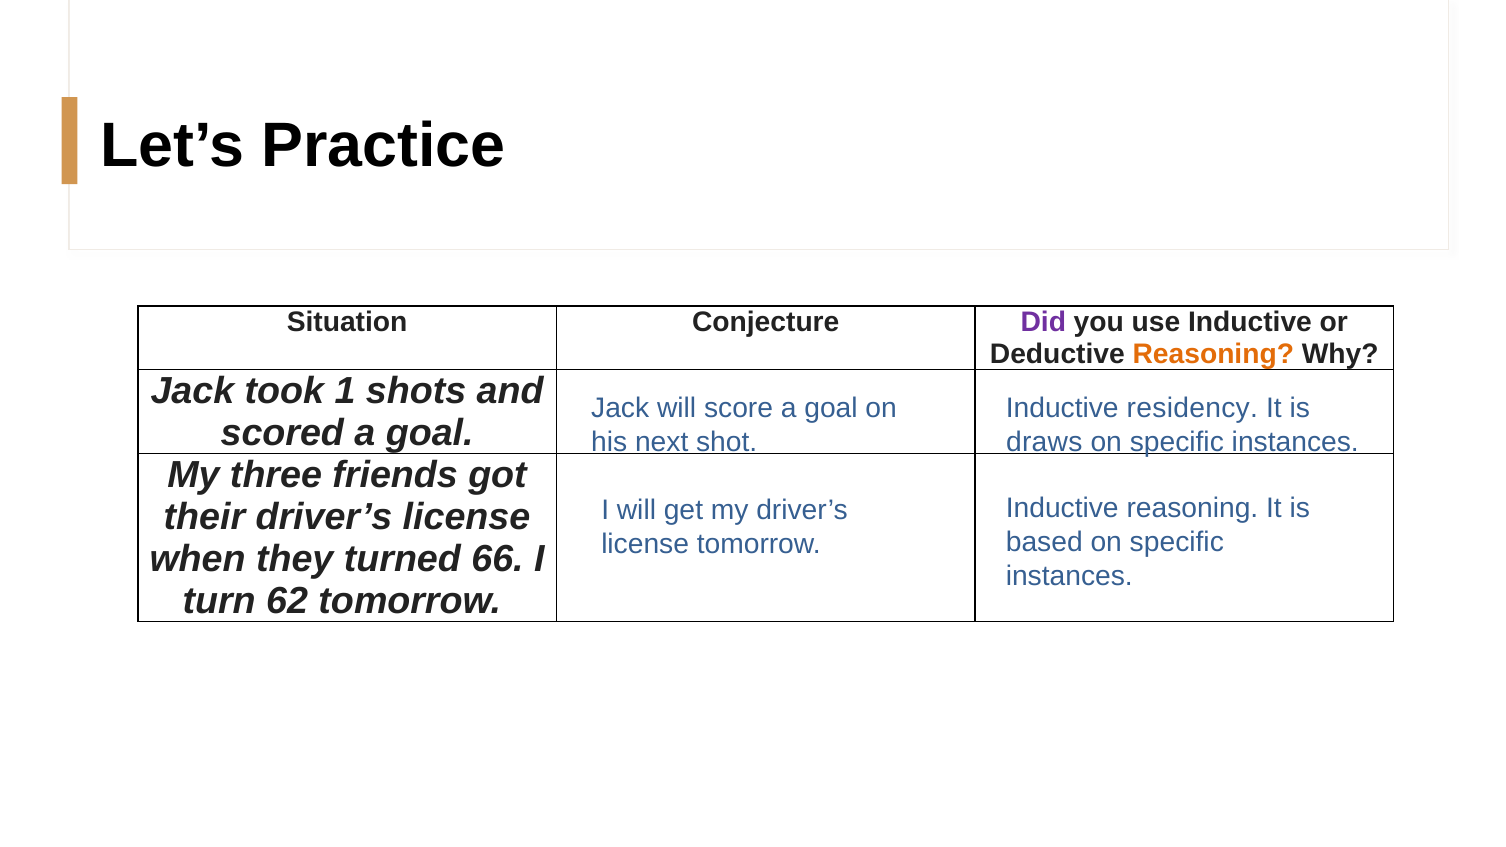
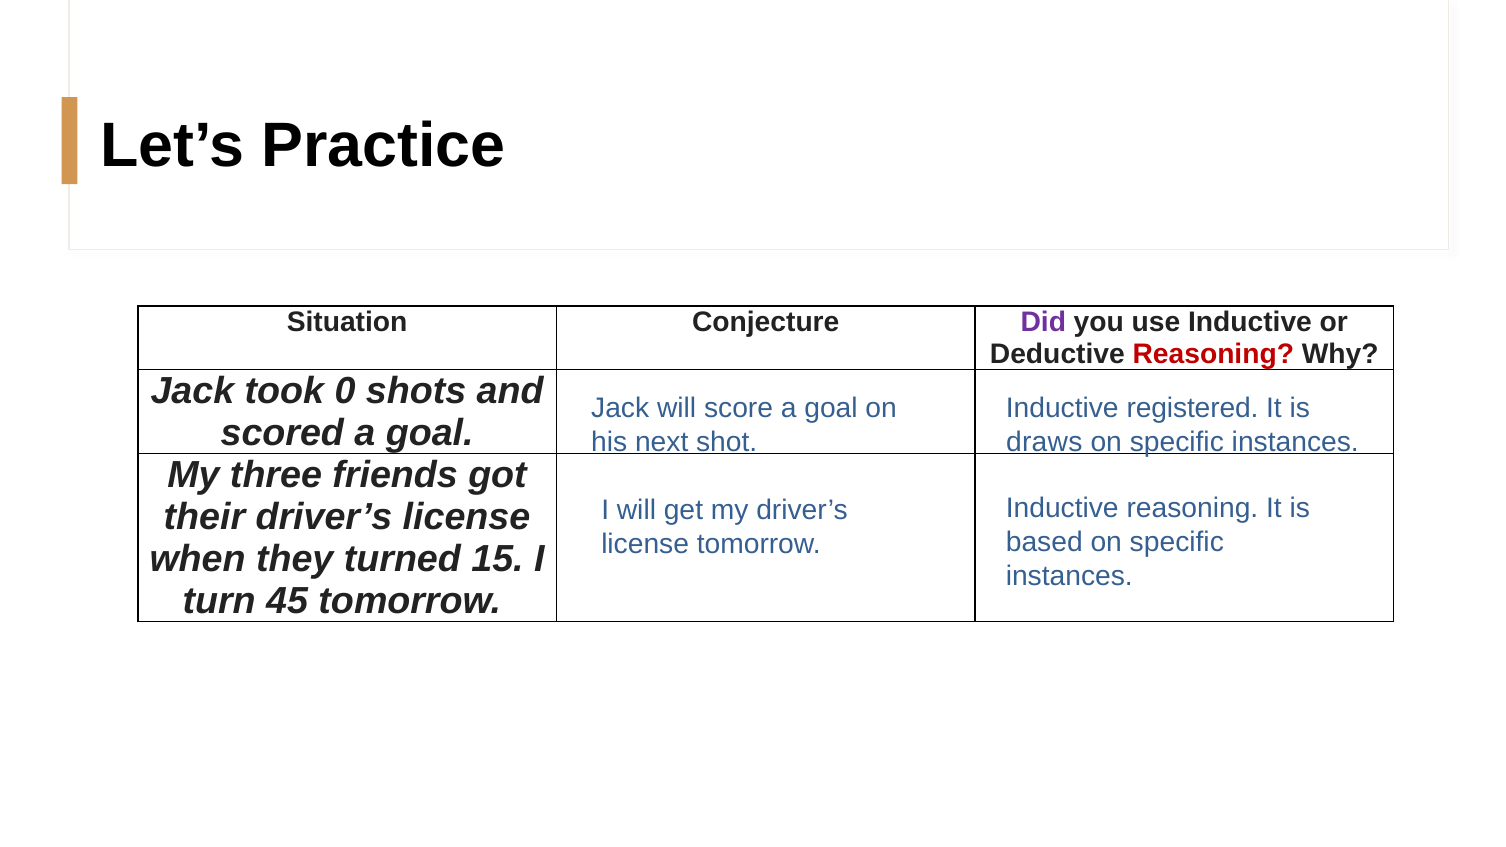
Reasoning at (1213, 354) colour: orange -> red
1: 1 -> 0
residency: residency -> registered
66: 66 -> 15
62: 62 -> 45
